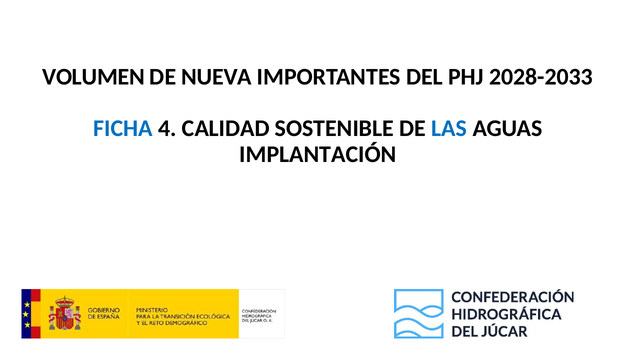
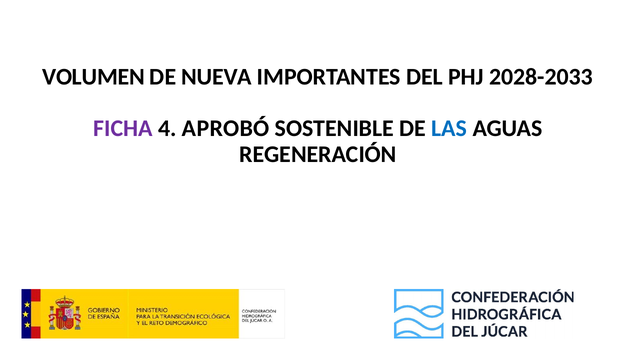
FICHA colour: blue -> purple
CALIDAD: CALIDAD -> APROBÓ
IMPLANTACIÓN: IMPLANTACIÓN -> REGENERACIÓN
